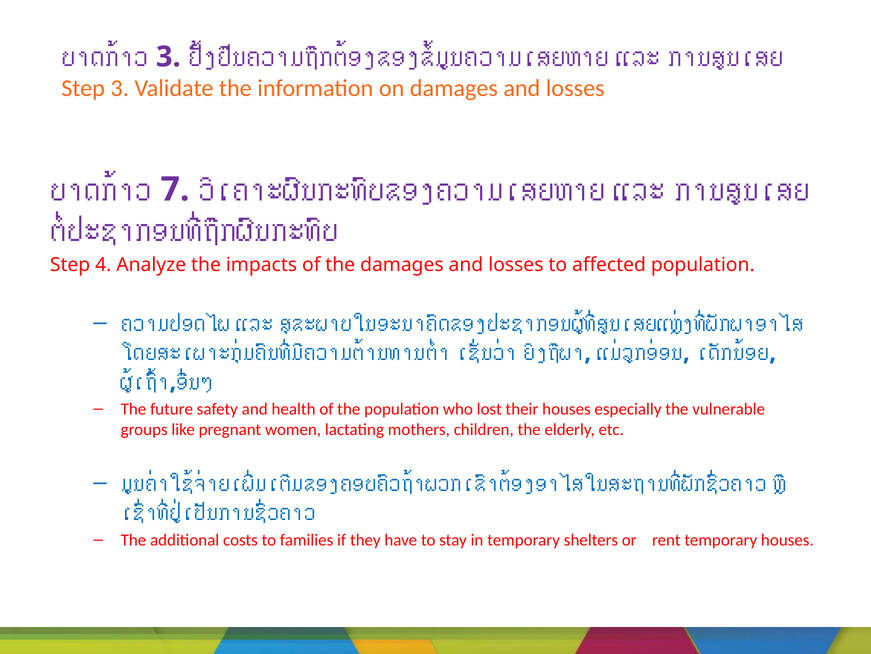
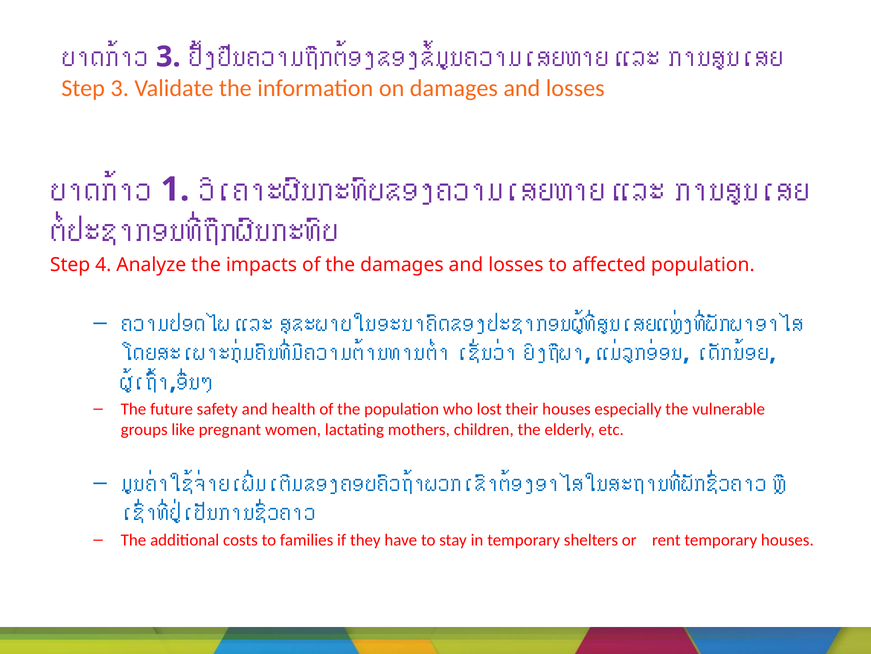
7: 7 -> 1
